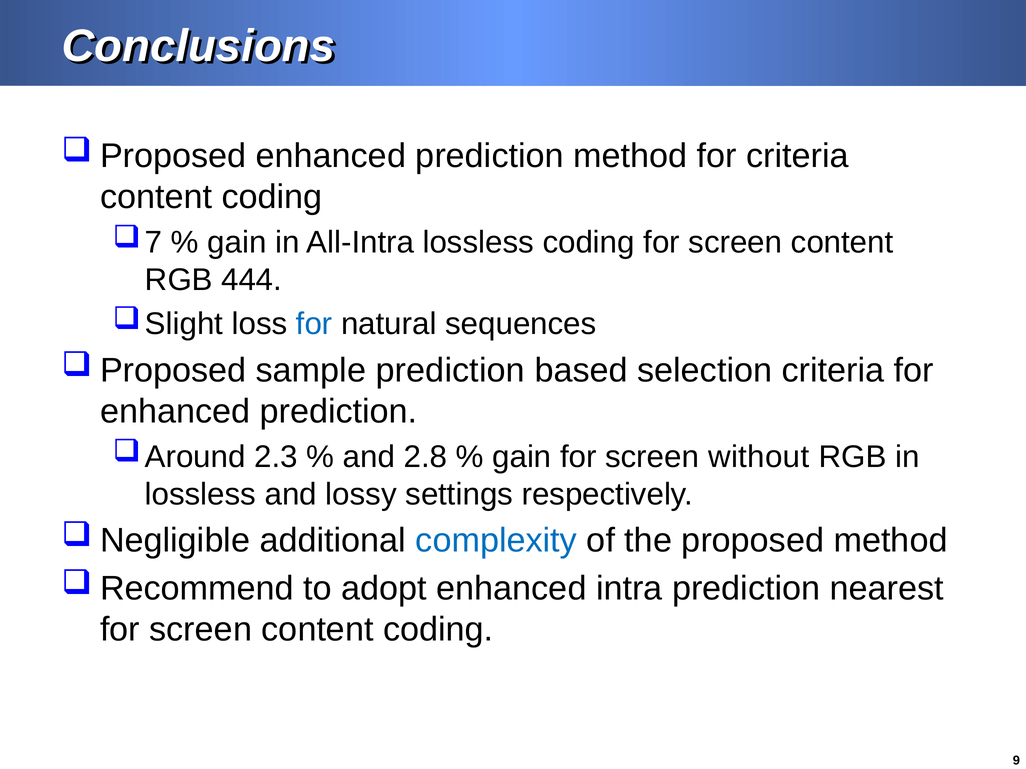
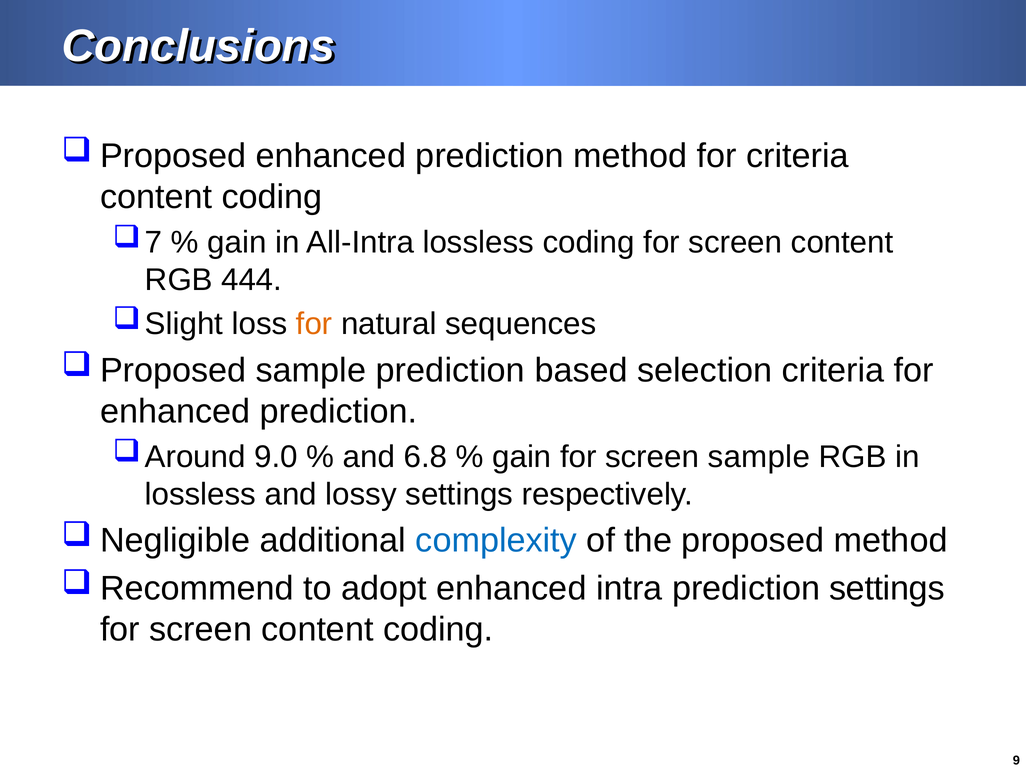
for at (314, 324) colour: blue -> orange
2.3: 2.3 -> 9.0
2.8: 2.8 -> 6.8
screen without: without -> sample
prediction nearest: nearest -> settings
